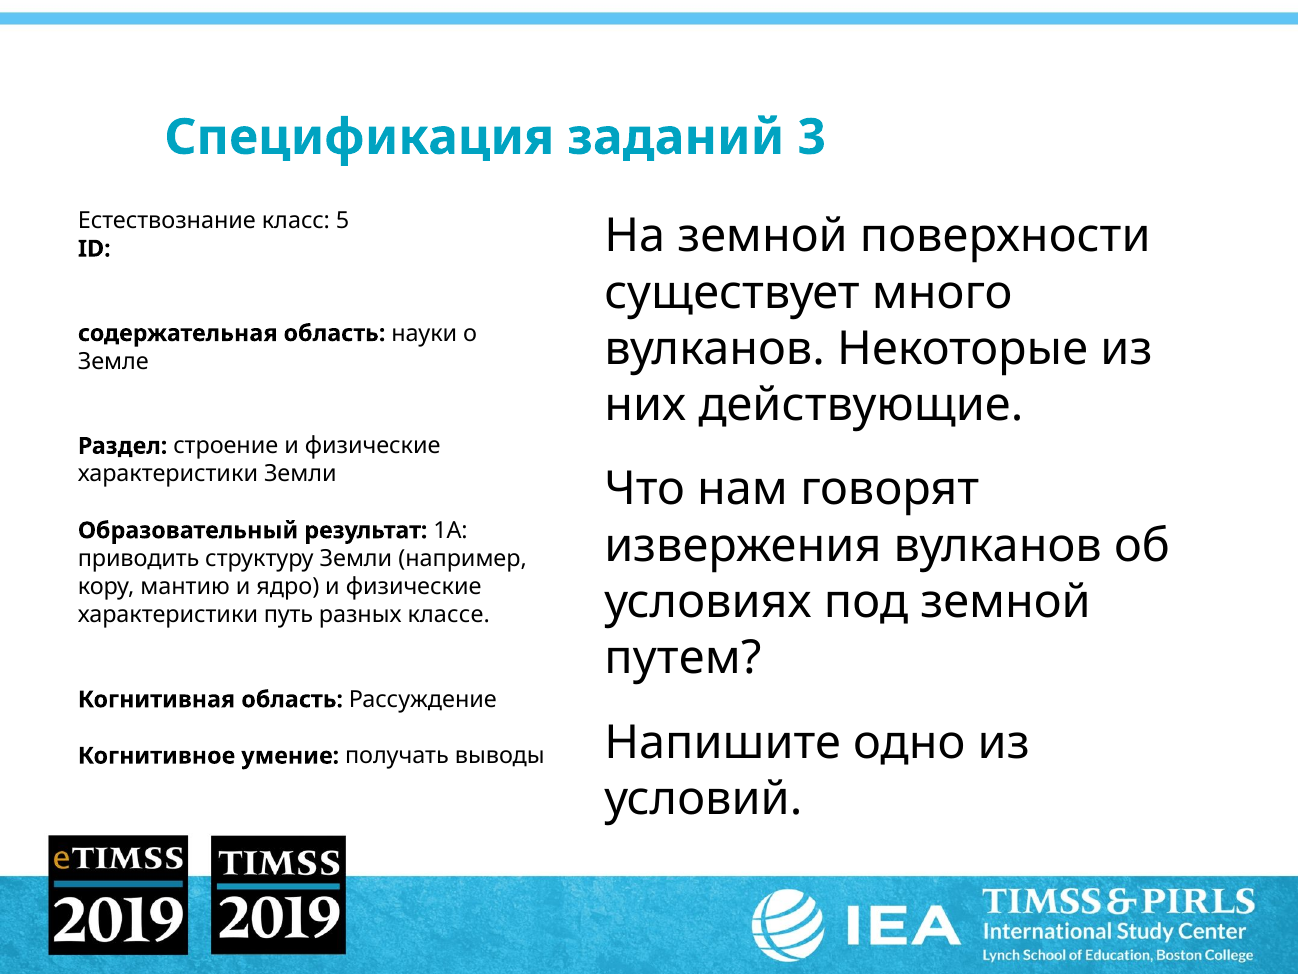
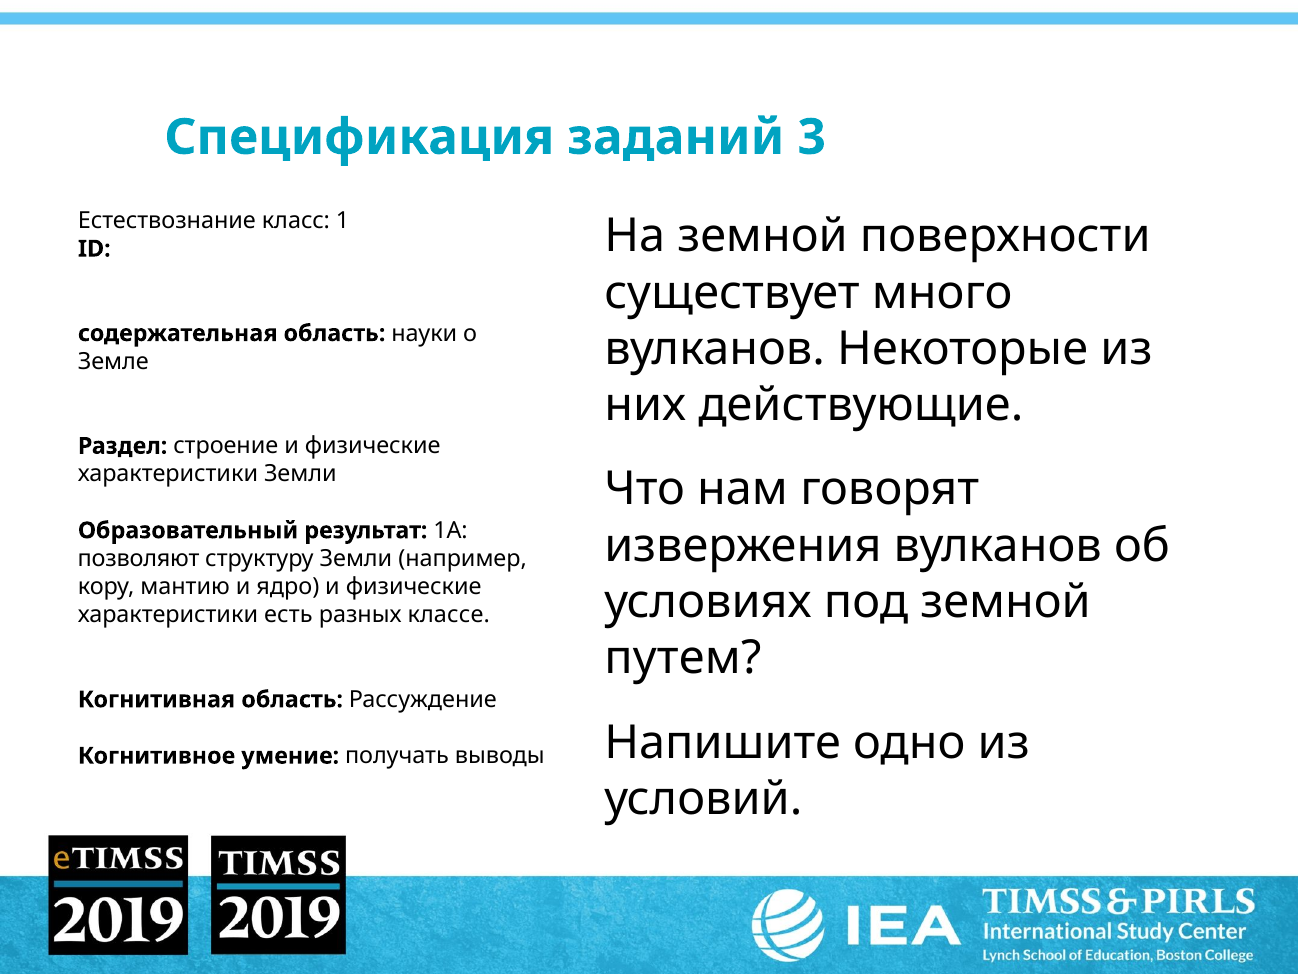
5: 5 -> 1
приводить: приводить -> позволяют
путь: путь -> есть
